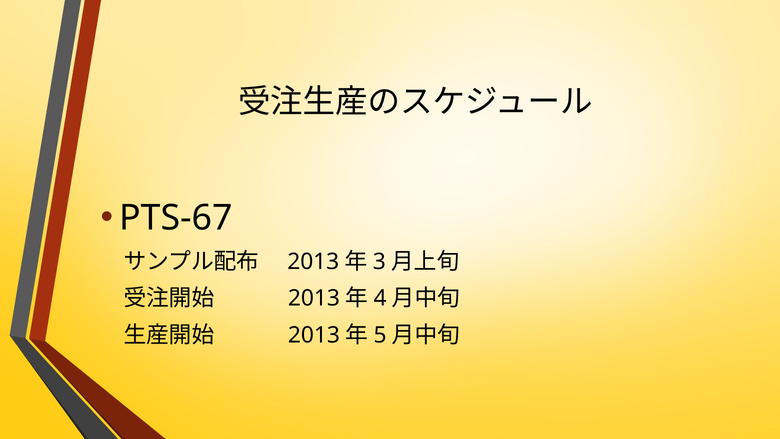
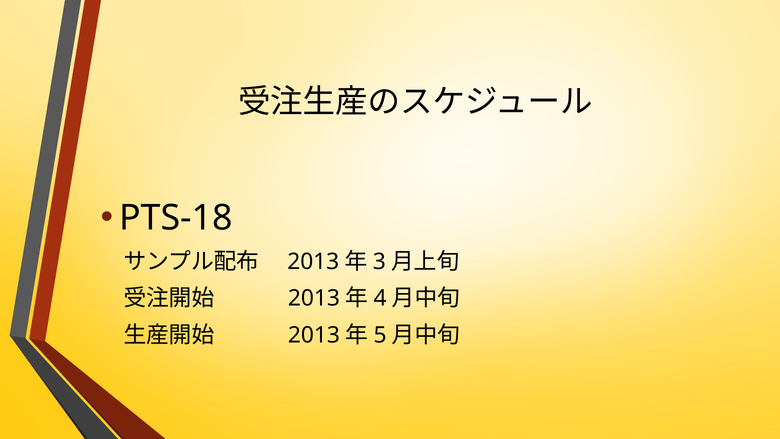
PTS-67: PTS-67 -> PTS-18
